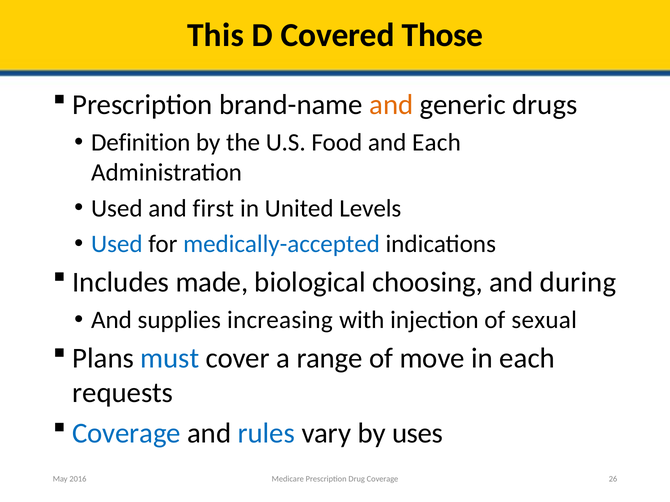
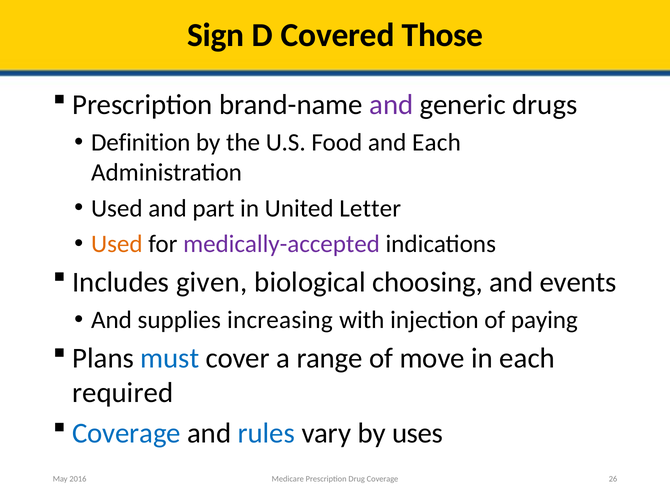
This: This -> Sign
and at (391, 105) colour: orange -> purple
first: first -> part
Levels: Levels -> Letter
Used at (117, 244) colour: blue -> orange
medically-accepted colour: blue -> purple
made: made -> given
during: during -> events
sexual: sexual -> paying
requests: requests -> required
